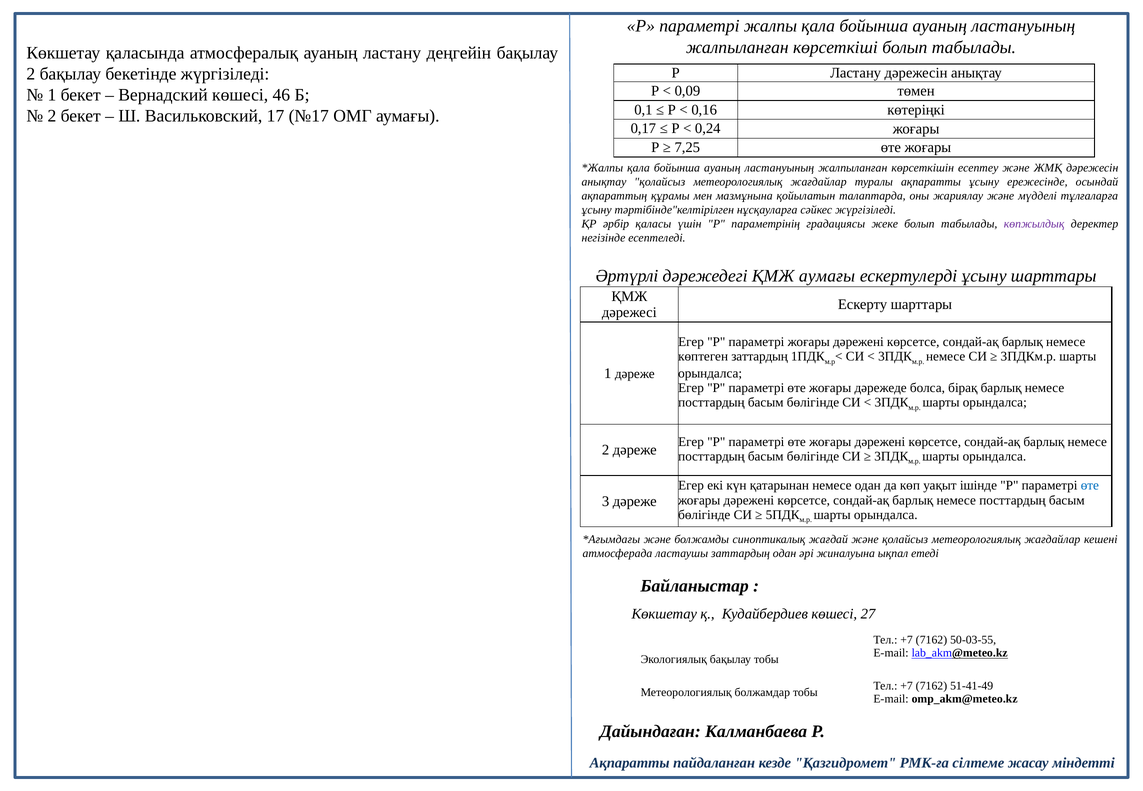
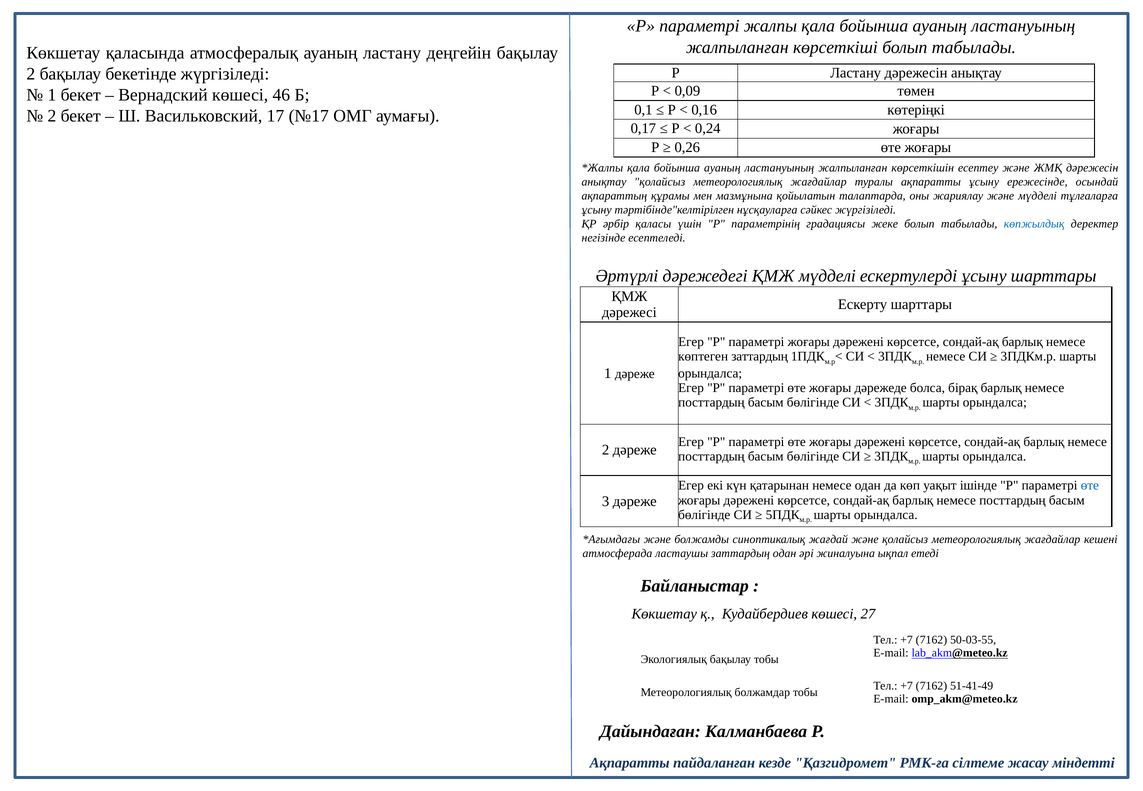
7,25: 7,25 -> 0,26
көпжылдық colour: purple -> blue
ҚМЖ аумағы: аумағы -> мүдделі
